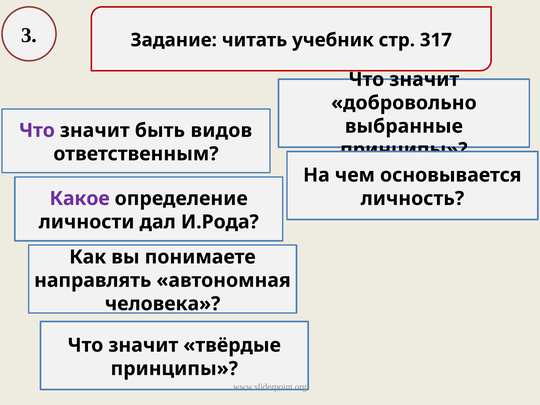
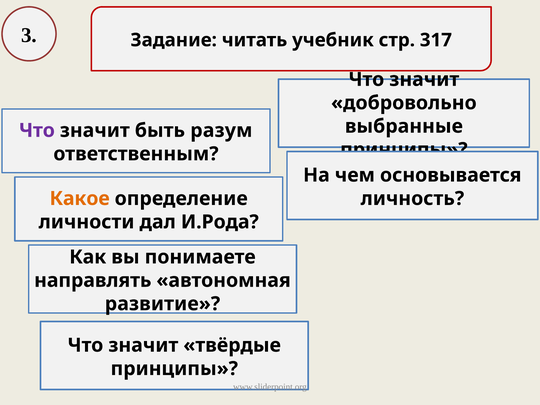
видов: видов -> разум
Какое colour: purple -> orange
человека: человека -> развитие
